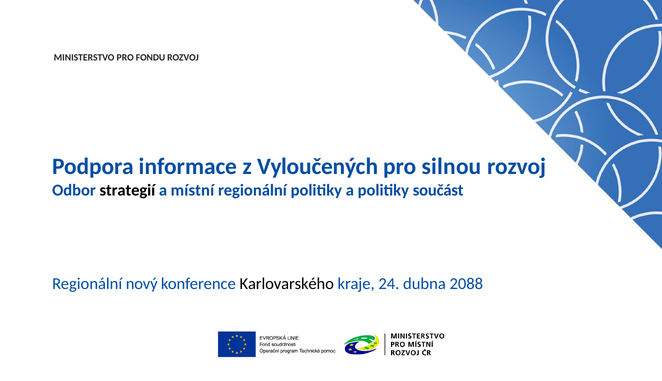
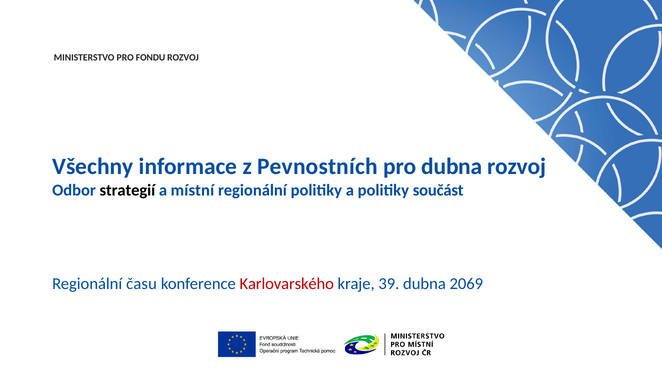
Podpora: Podpora -> Všechny
Vyloučených: Vyloučených -> Pevnostních
pro silnou: silnou -> dubna
nový: nový -> času
Karlovarského colour: black -> red
24: 24 -> 39
2088: 2088 -> 2069
